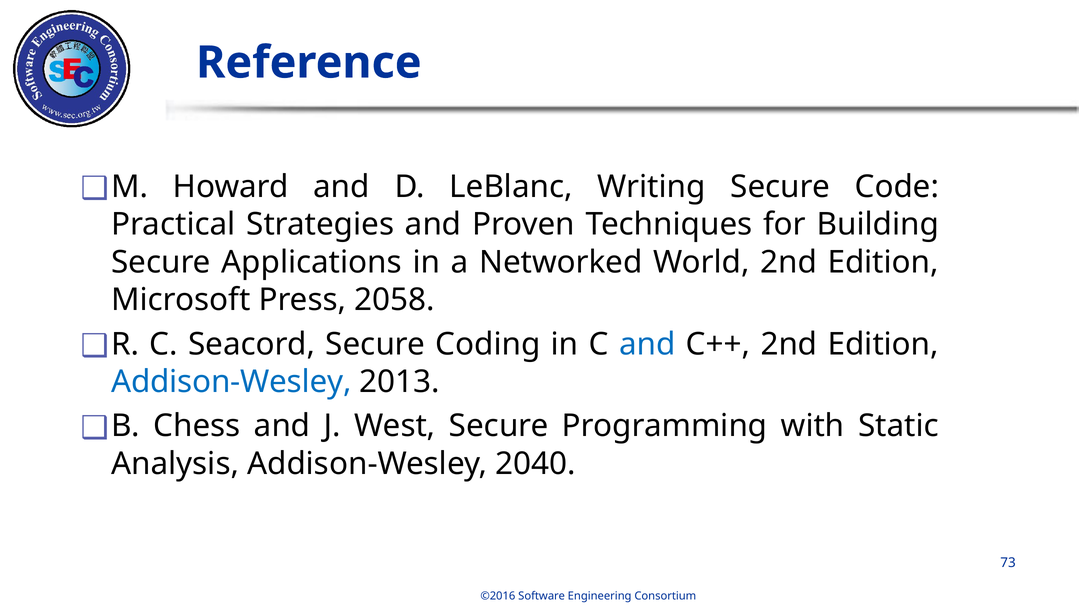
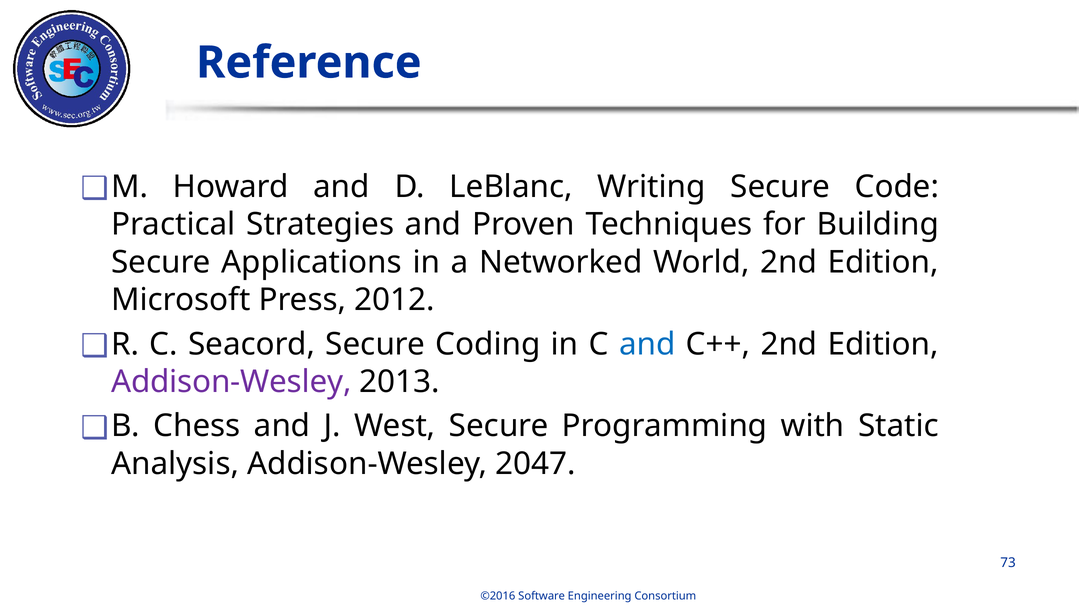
2058: 2058 -> 2012
Addison-Wesley at (231, 382) colour: blue -> purple
2040: 2040 -> 2047
